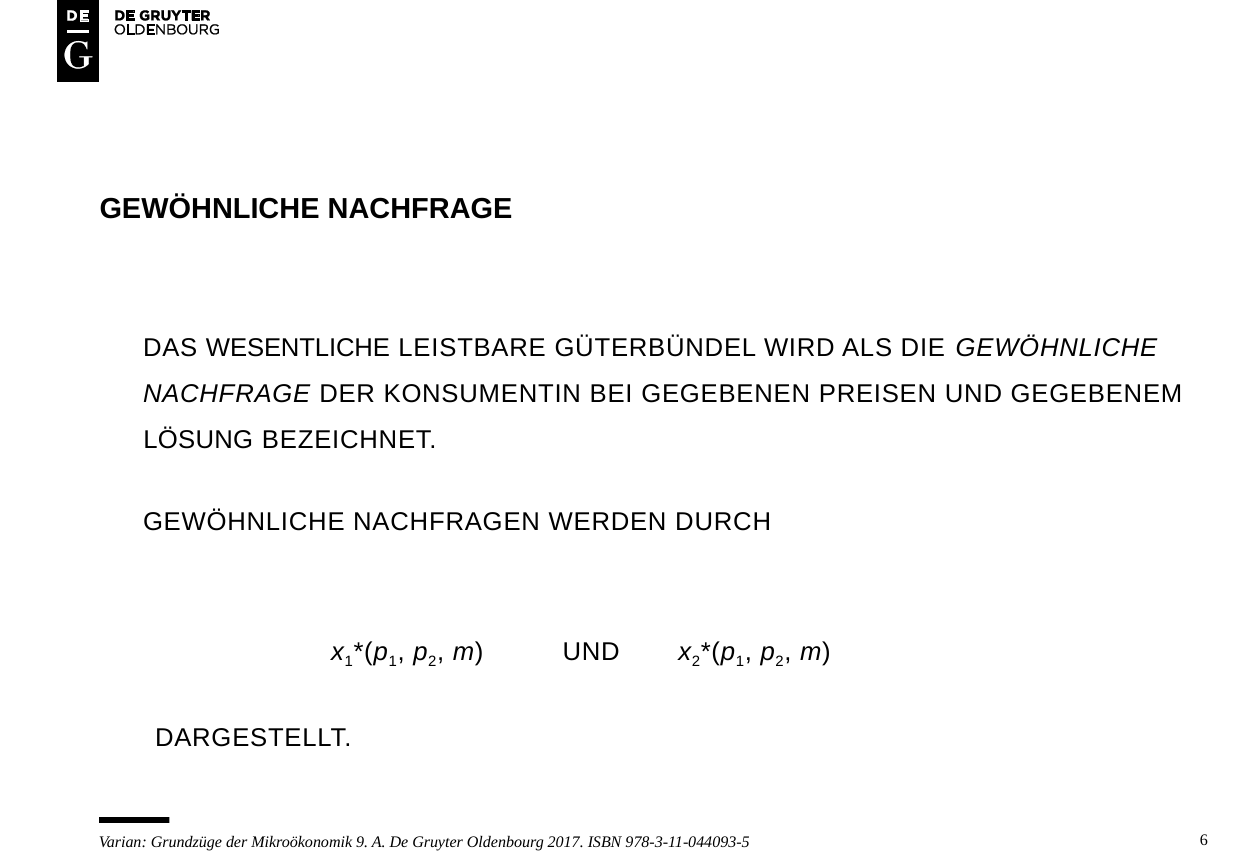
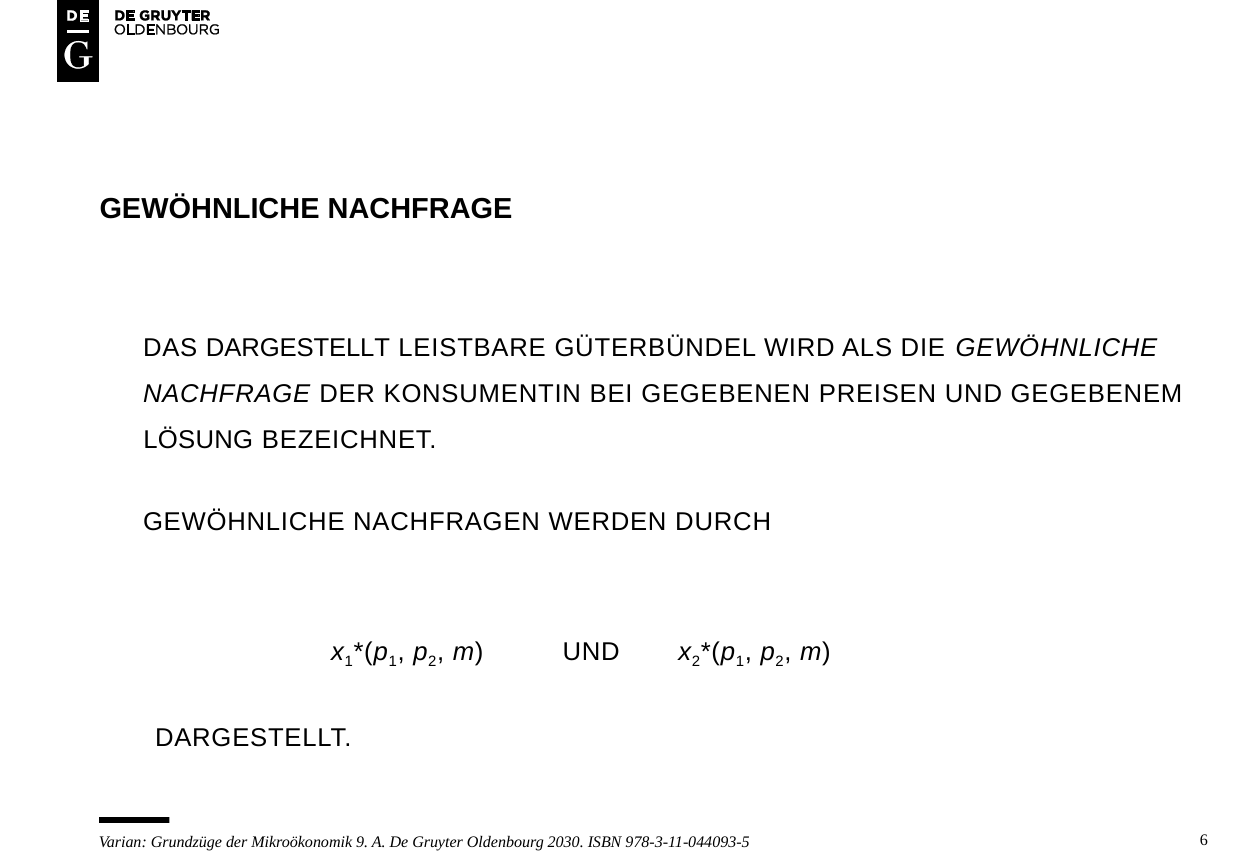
DAS WESENTLICHE: WESENTLICHE -> DARGESTELLT
2017: 2017 -> 2030
